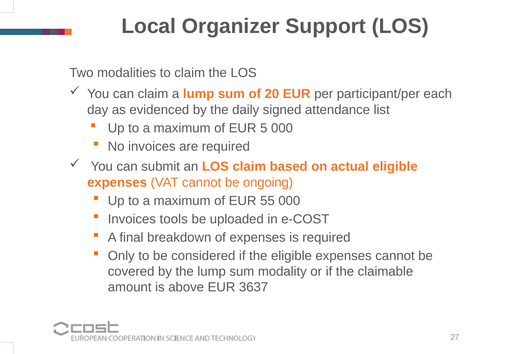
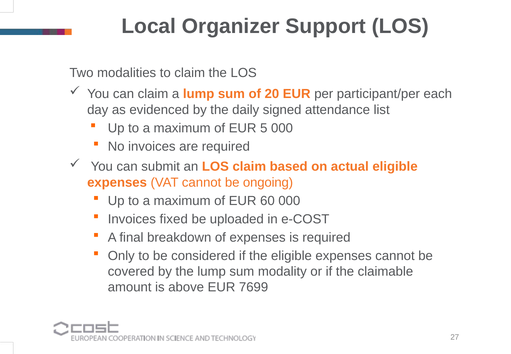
55: 55 -> 60
tools: tools -> fixed
3637: 3637 -> 7699
